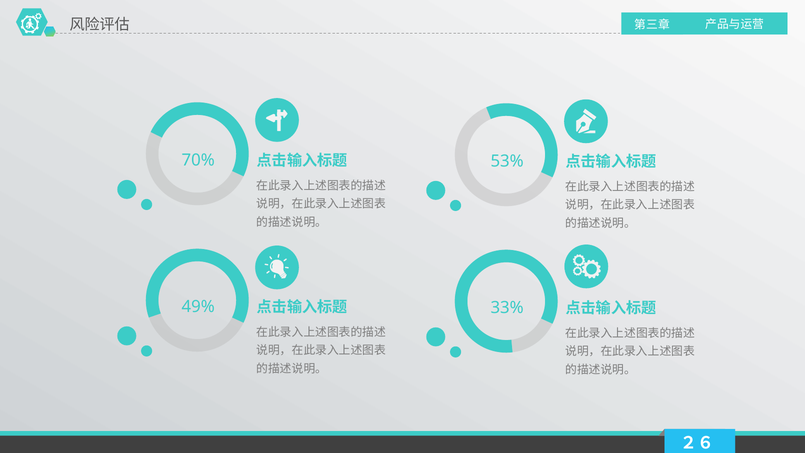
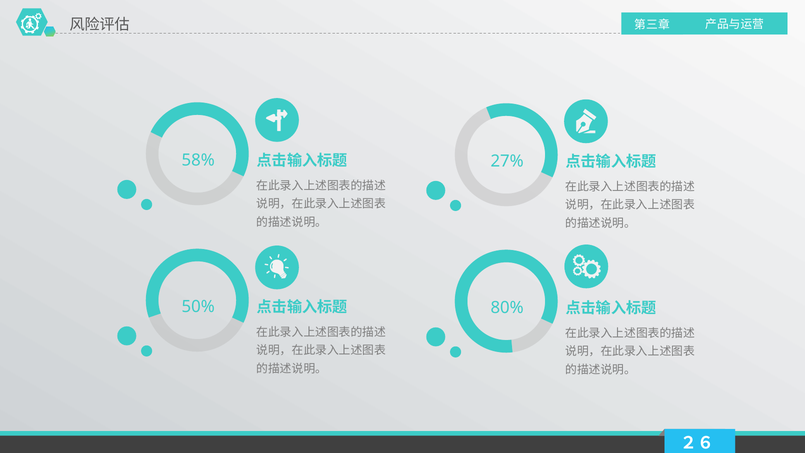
70%: 70% -> 58%
53%: 53% -> 27%
49%: 49% -> 50%
33%: 33% -> 80%
